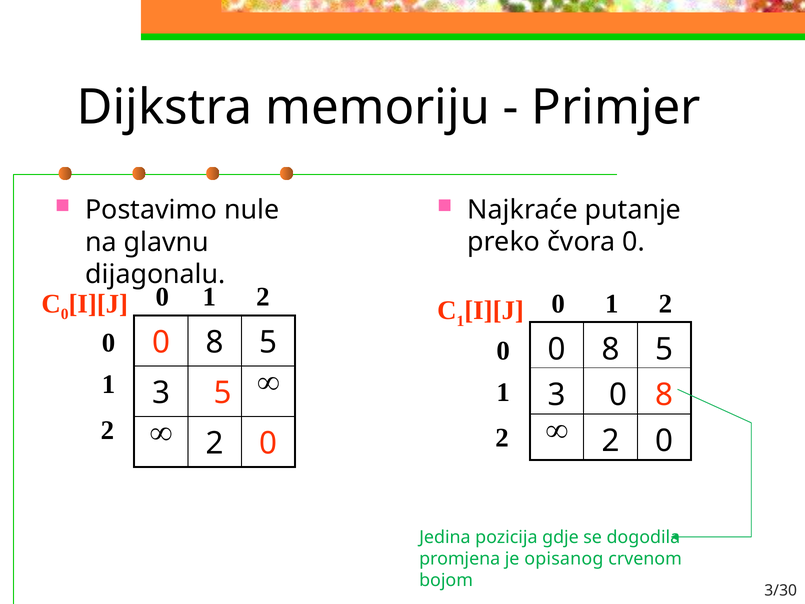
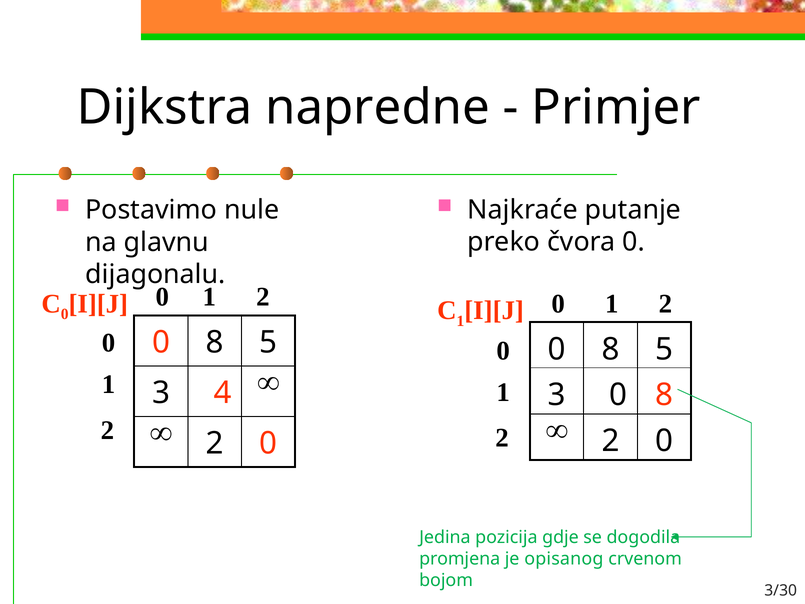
memoriju: memoriju -> napredne
5 at (222, 393): 5 -> 4
